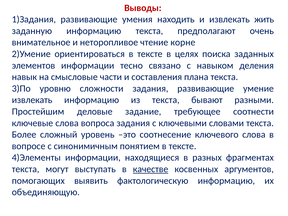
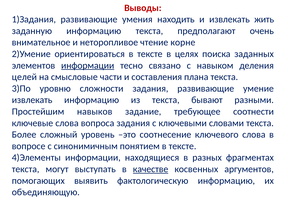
информации at (88, 65) underline: none -> present
навык: навык -> целей
деловые: деловые -> навыков
